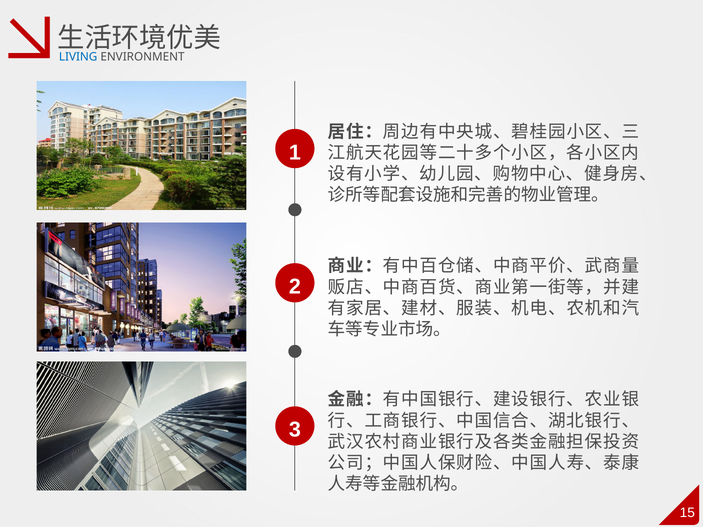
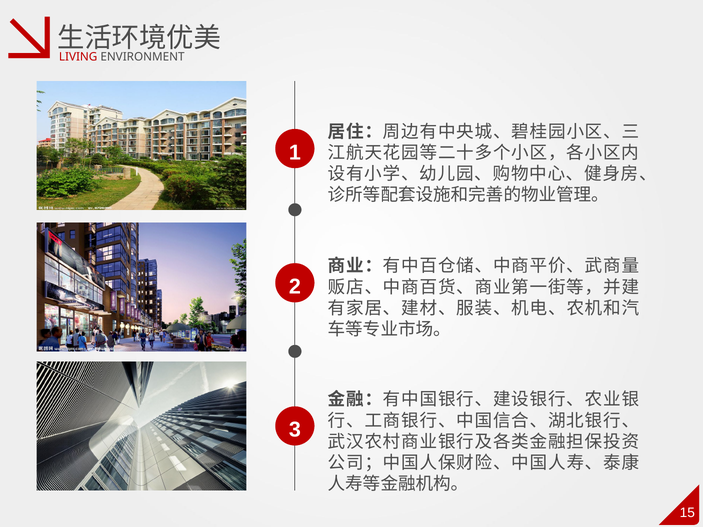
LIVING colour: blue -> red
